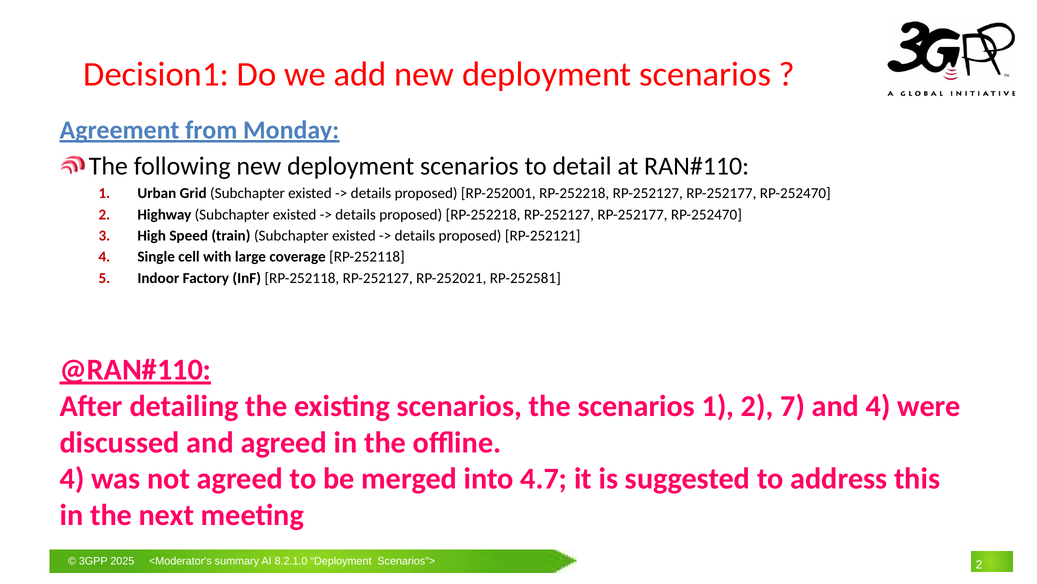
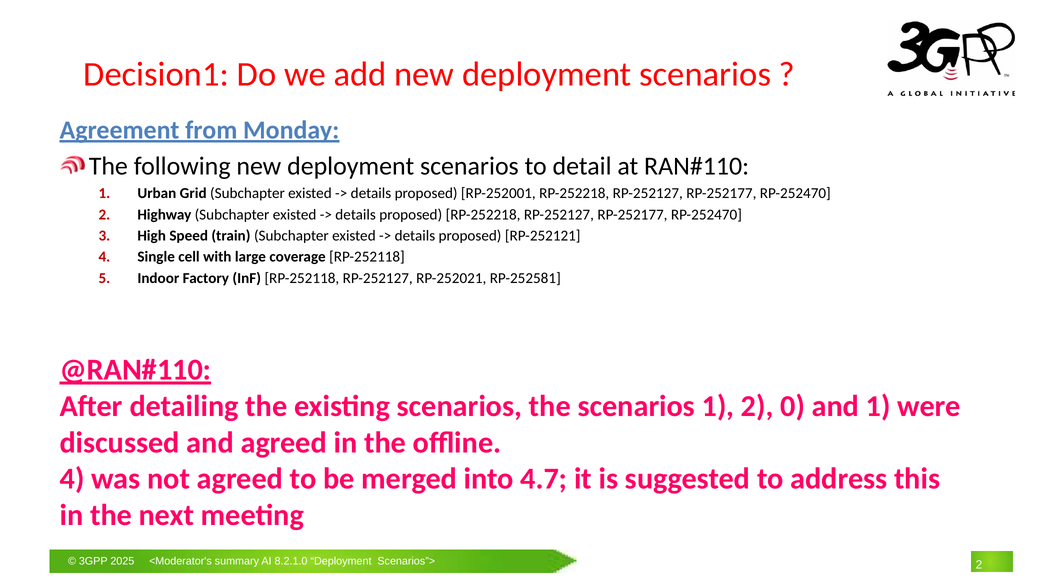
7: 7 -> 0
and 4: 4 -> 1
